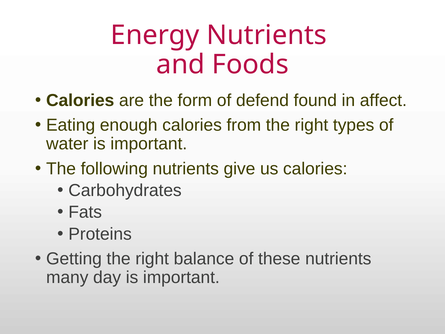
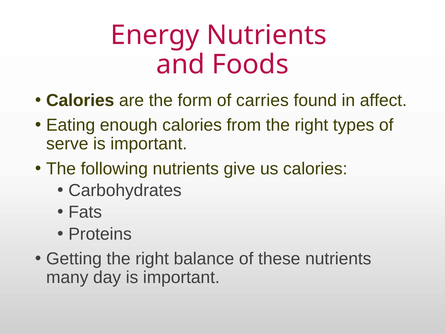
defend: defend -> carries
water: water -> serve
